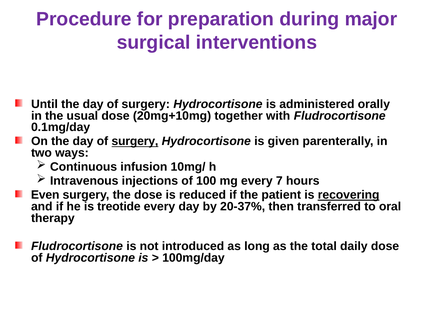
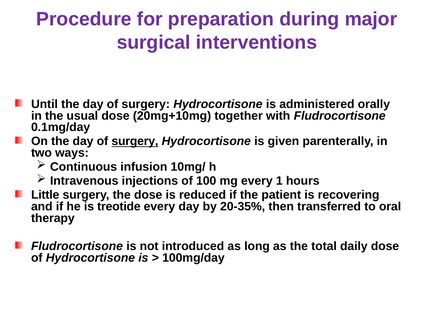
7: 7 -> 1
Even: Even -> Little
recovering underline: present -> none
20-37%: 20-37% -> 20-35%
